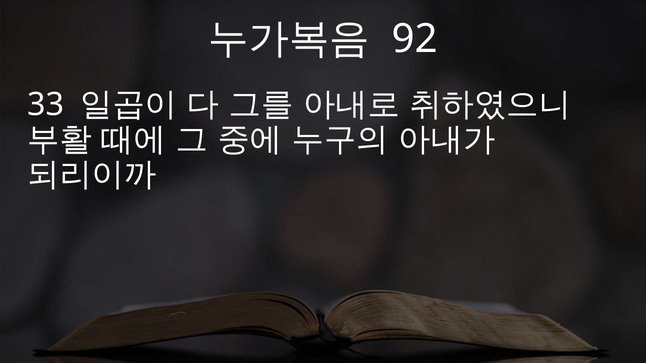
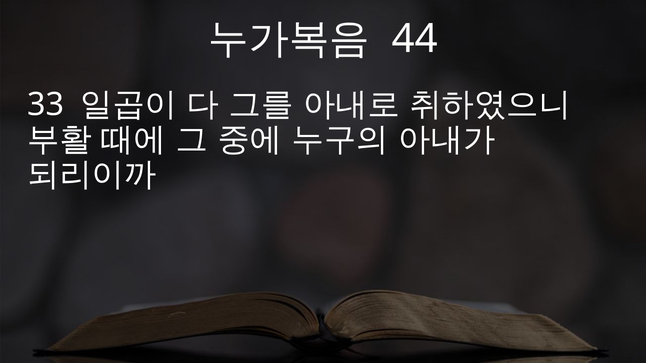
92: 92 -> 44
